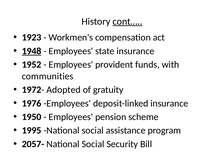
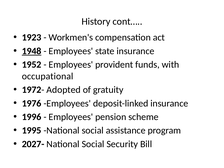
cont… underline: present -> none
communities: communities -> occupational
1950: 1950 -> 1996
2057-: 2057- -> 2027-
